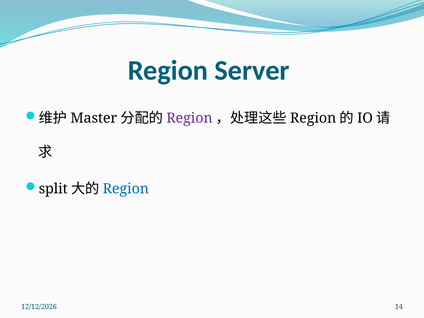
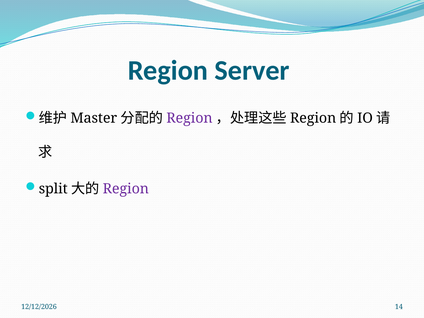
Region at (126, 189) colour: blue -> purple
